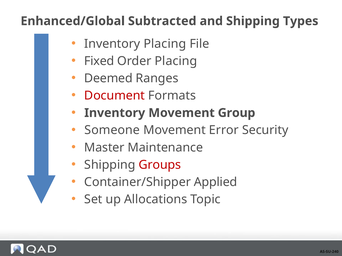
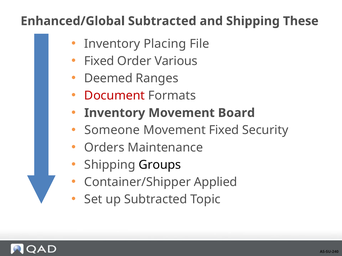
Types: Types -> These
Order Placing: Placing -> Various
Group: Group -> Board
Movement Error: Error -> Fixed
Master: Master -> Orders
Groups colour: red -> black
up Allocations: Allocations -> Subtracted
